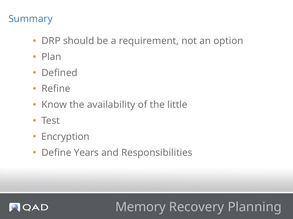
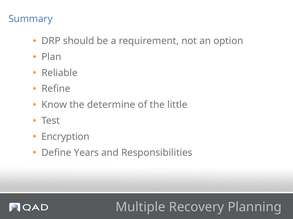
Defined: Defined -> Reliable
availability: availability -> determine
Memory: Memory -> Multiple
